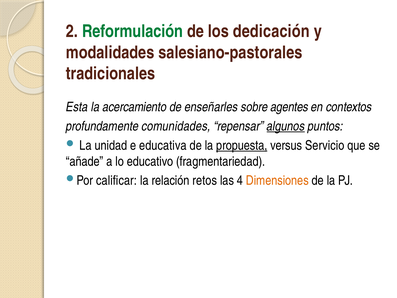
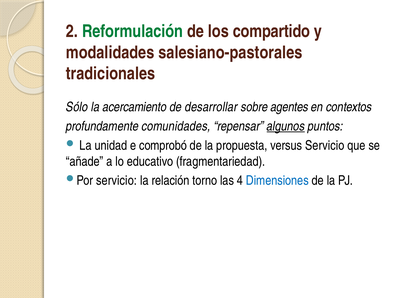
dedicación: dedicación -> compartido
Esta: Esta -> Sólo
enseñarles: enseñarles -> desarrollar
educativa: educativa -> comprobó
propuesta underline: present -> none
calificar at (117, 180): calificar -> servicio
retos: retos -> torno
Dimensiones colour: orange -> blue
